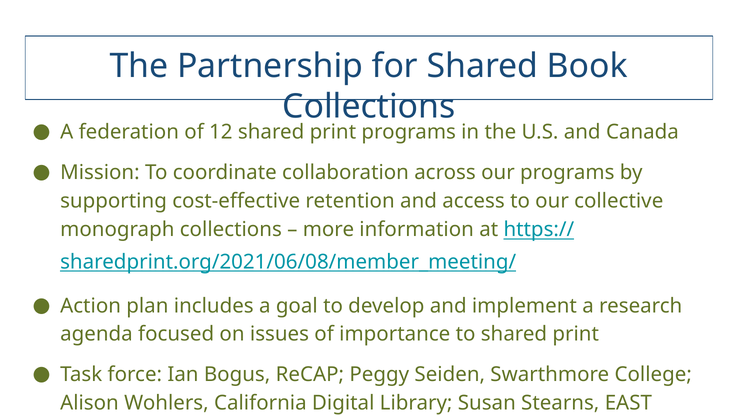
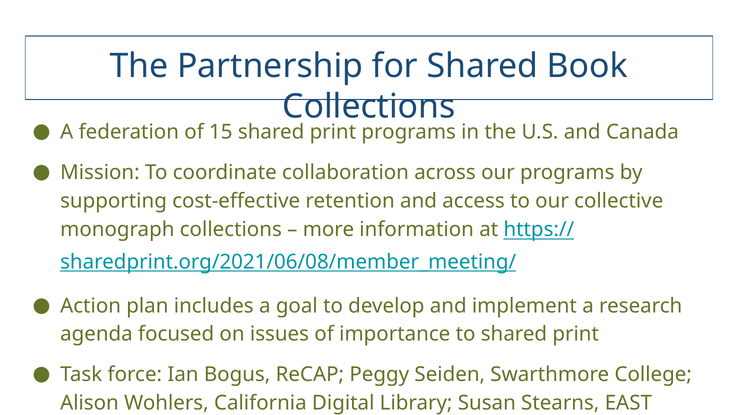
12: 12 -> 15
